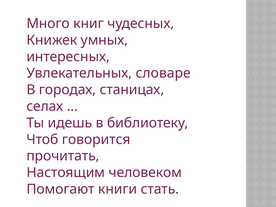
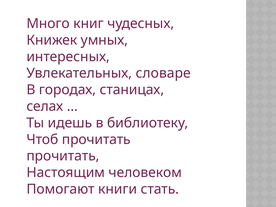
Чтоб говорится: говорится -> прочитать
